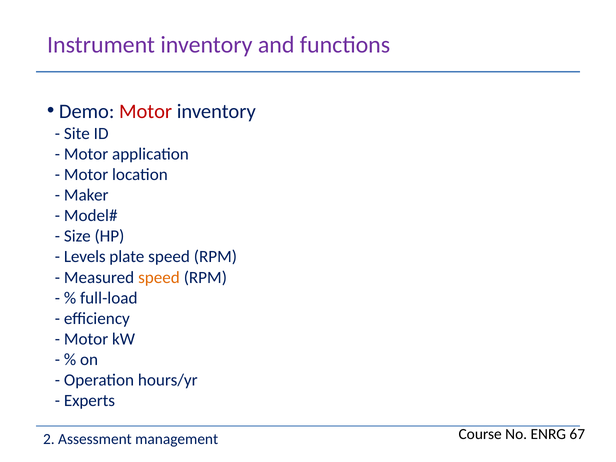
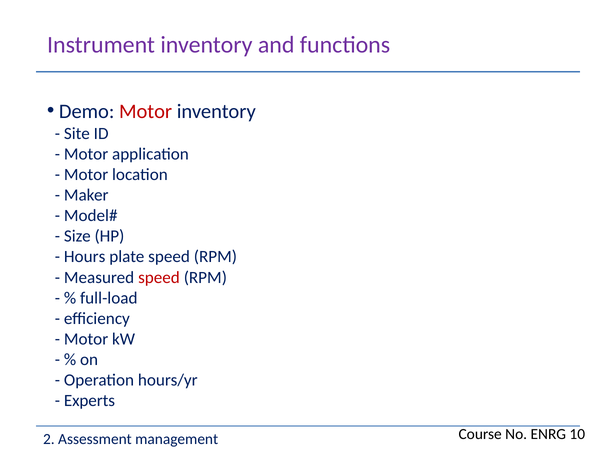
Levels: Levels -> Hours
speed at (159, 277) colour: orange -> red
67: 67 -> 10
